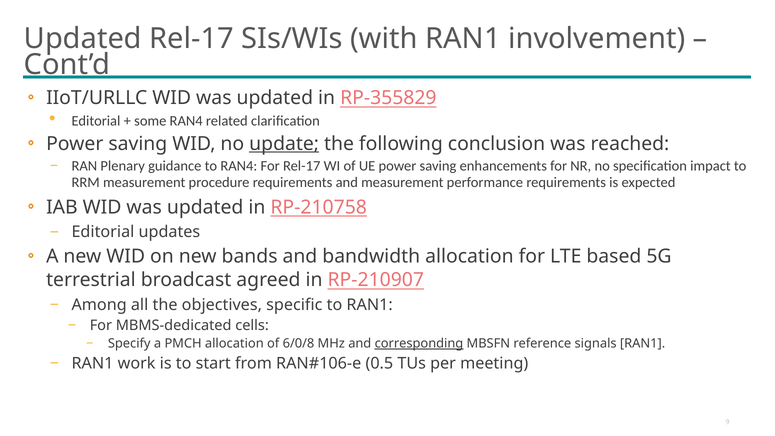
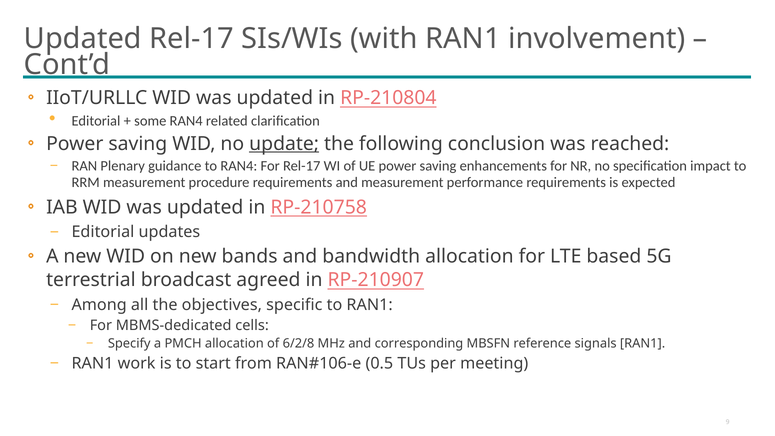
RP-355829: RP-355829 -> RP-210804
6/0/8: 6/0/8 -> 6/2/8
corresponding underline: present -> none
